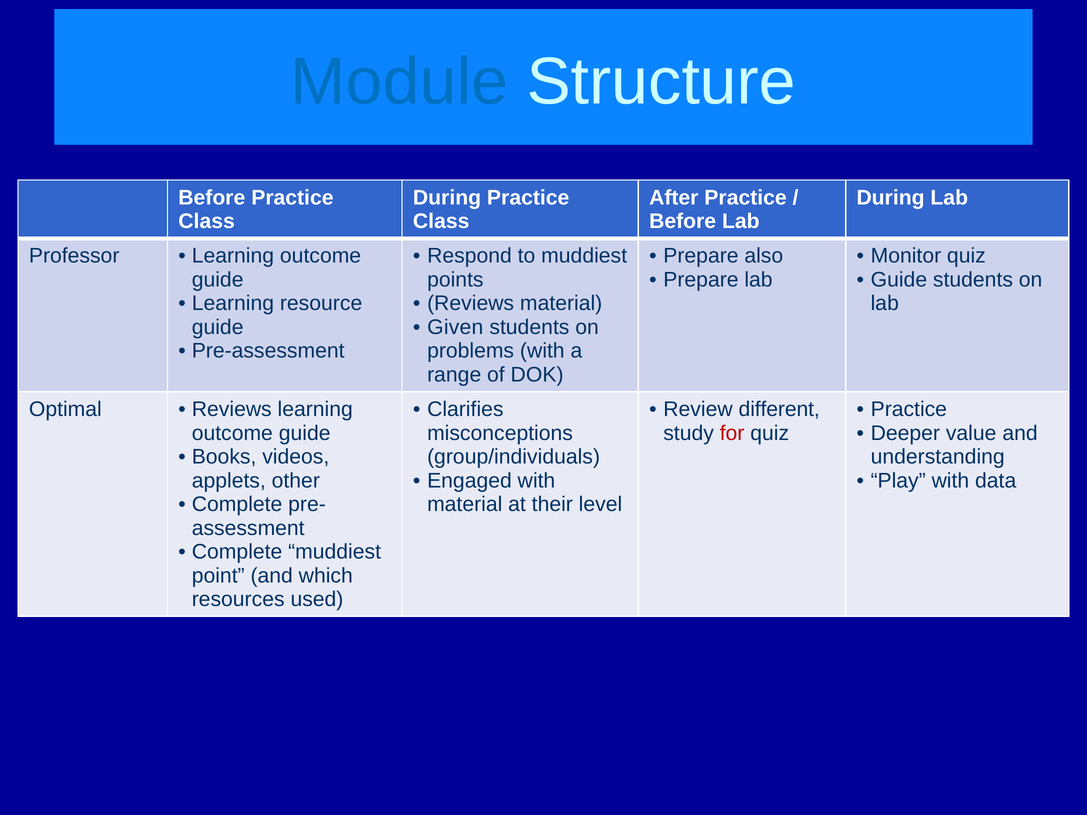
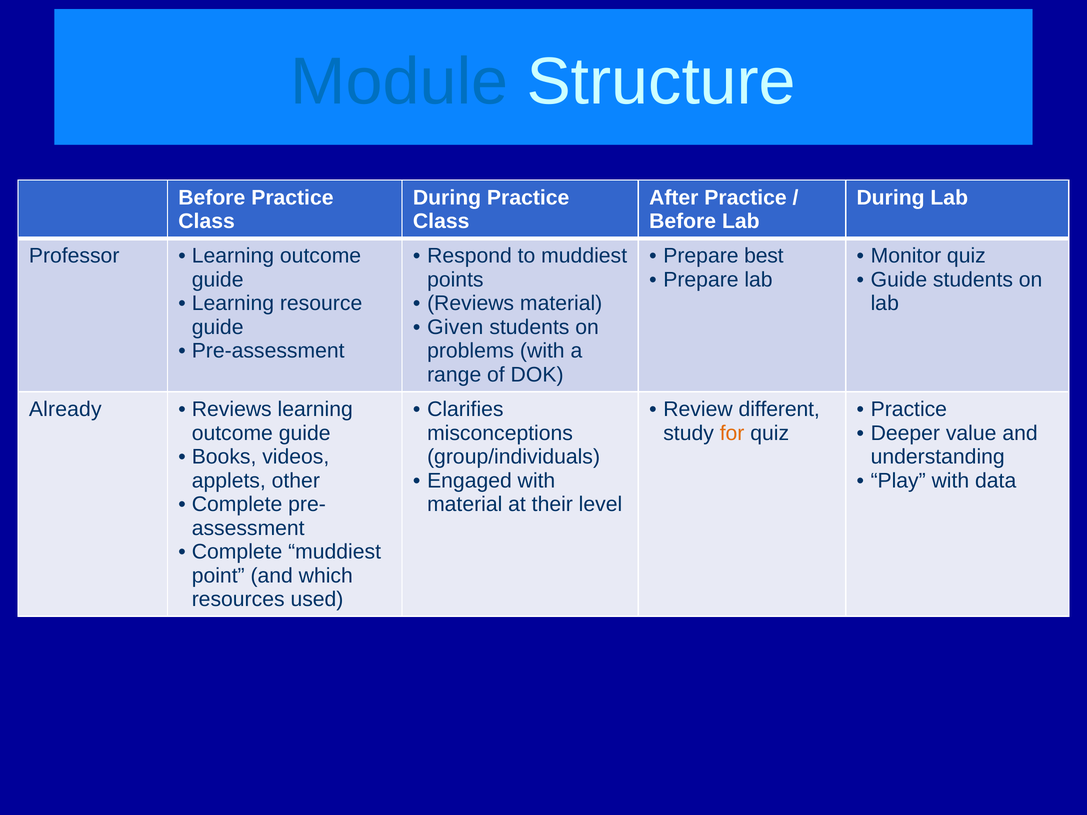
also: also -> best
Optimal: Optimal -> Already
for colour: red -> orange
